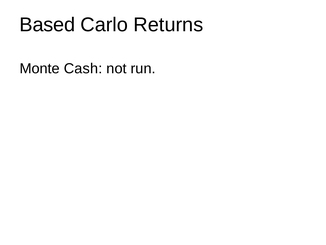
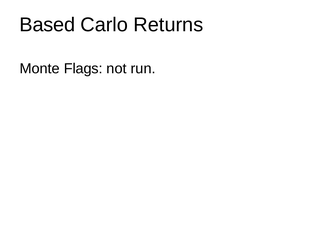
Cash: Cash -> Flags
